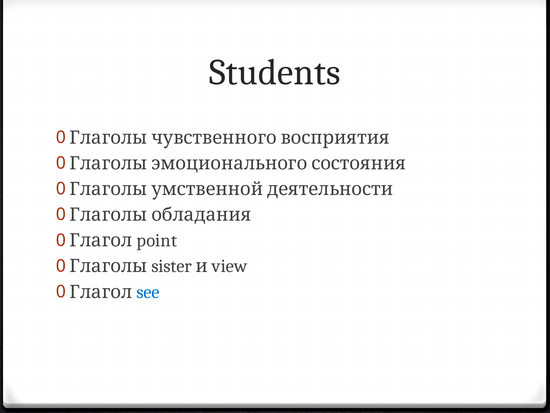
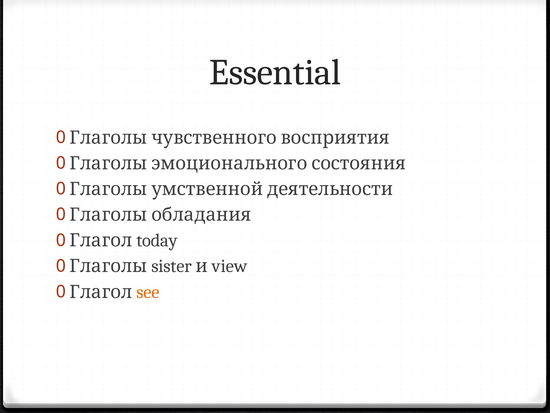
Students: Students -> Essential
point: point -> today
see colour: blue -> orange
